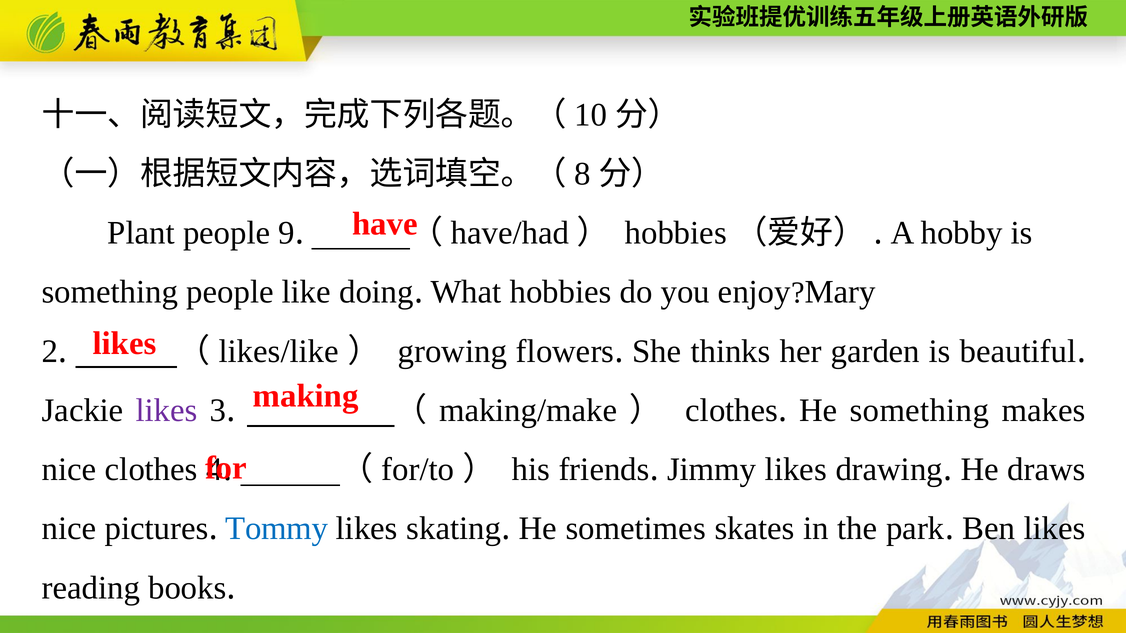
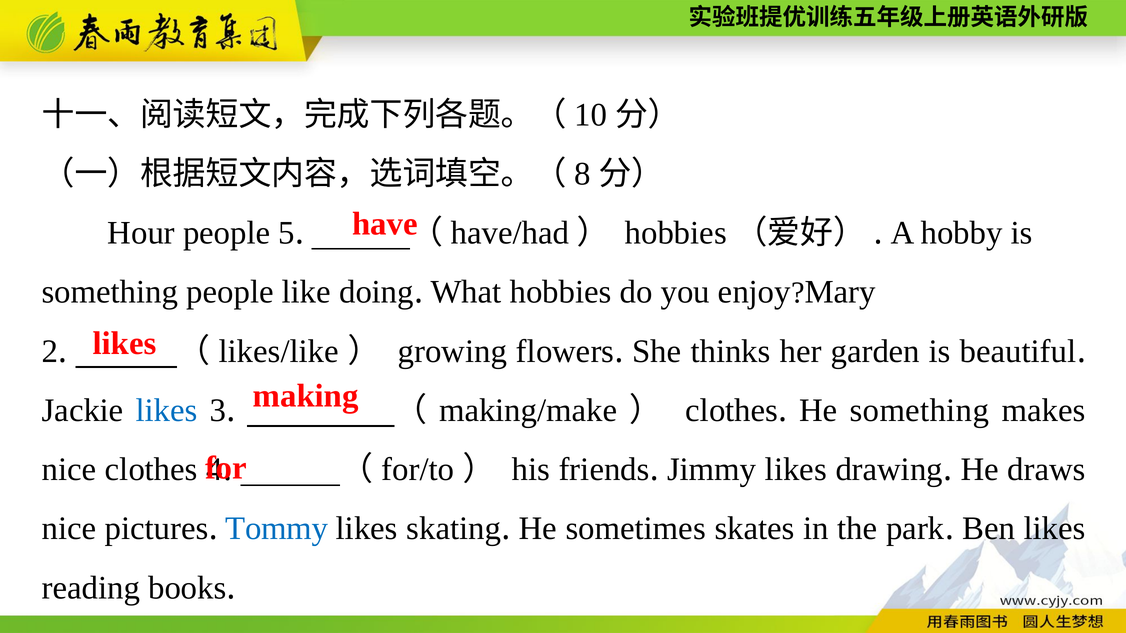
Plant: Plant -> Hour
9: 9 -> 5
likes at (167, 411) colour: purple -> blue
